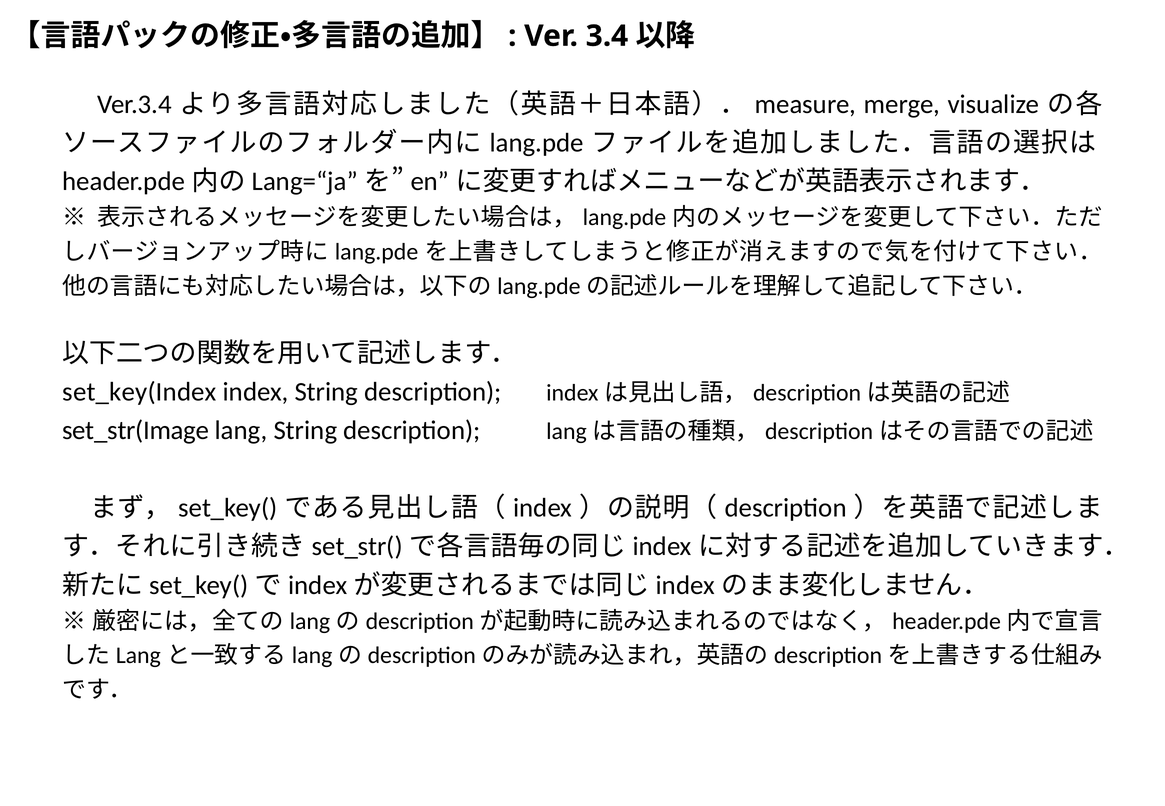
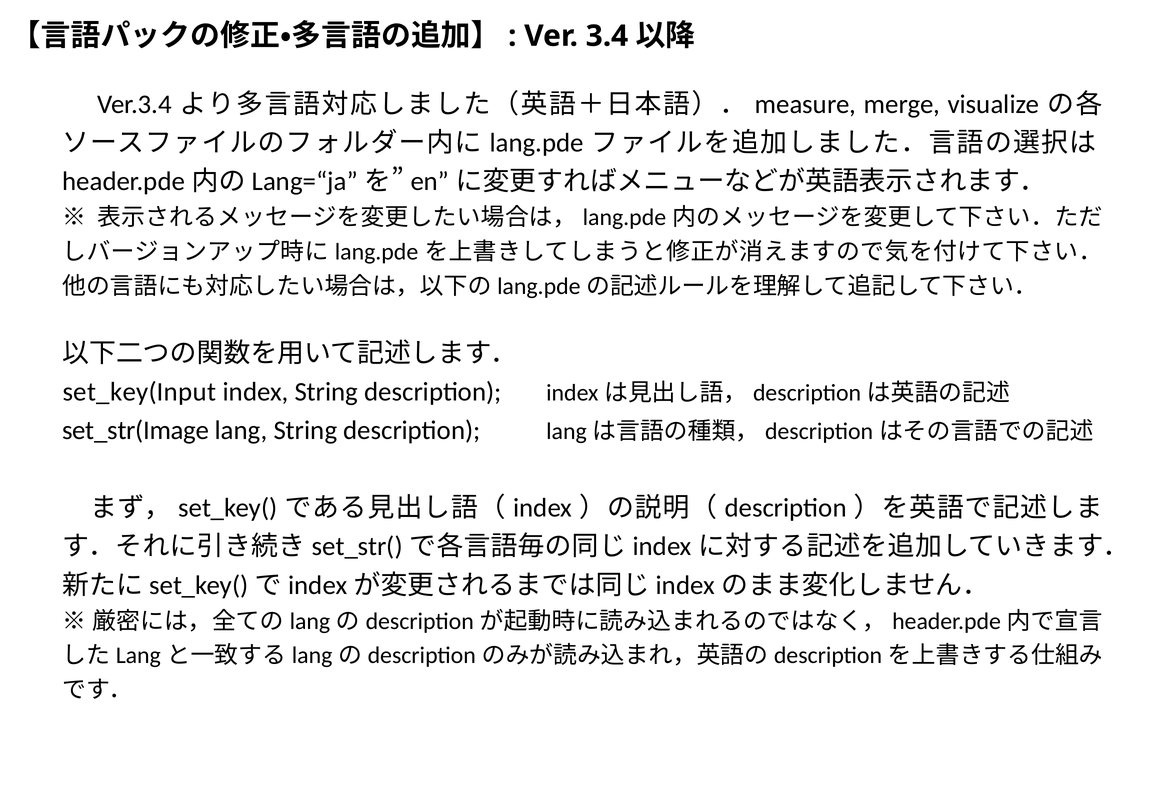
set_key(Index: set_key(Index -> set_key(Input
